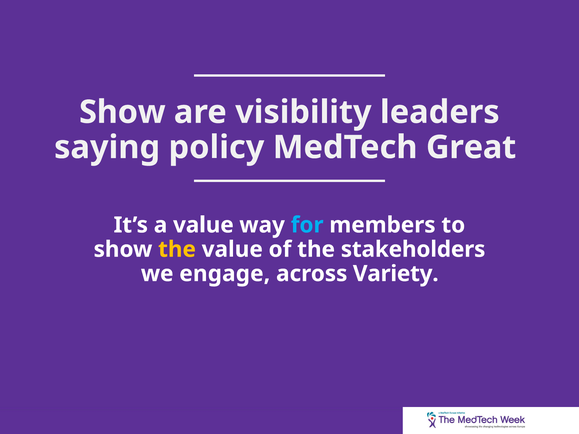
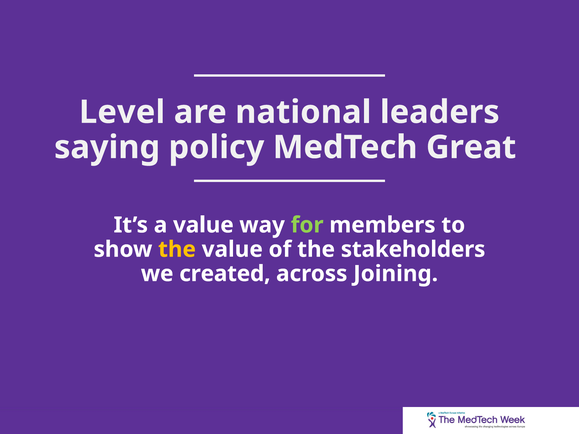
Show at (122, 112): Show -> Level
visibility: visibility -> national
for colour: light blue -> light green
engage: engage -> created
Variety: Variety -> Joining
